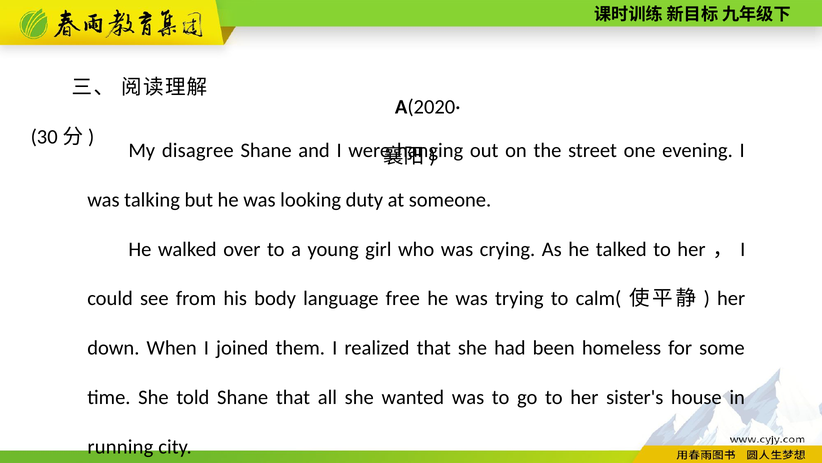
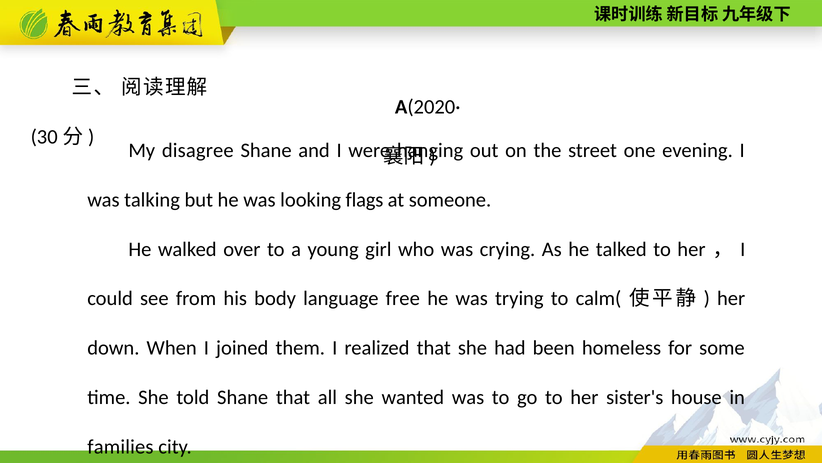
duty: duty -> flags
running: running -> families
